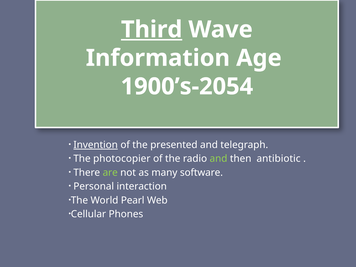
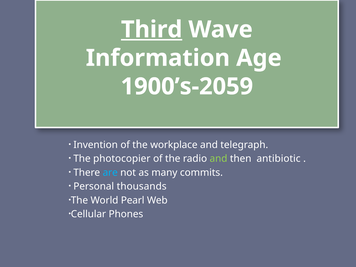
1900’s-2054: 1900’s-2054 -> 1900’s-2059
Invention underline: present -> none
presented: presented -> workplace
are colour: light green -> light blue
software: software -> commits
interaction: interaction -> thousands
